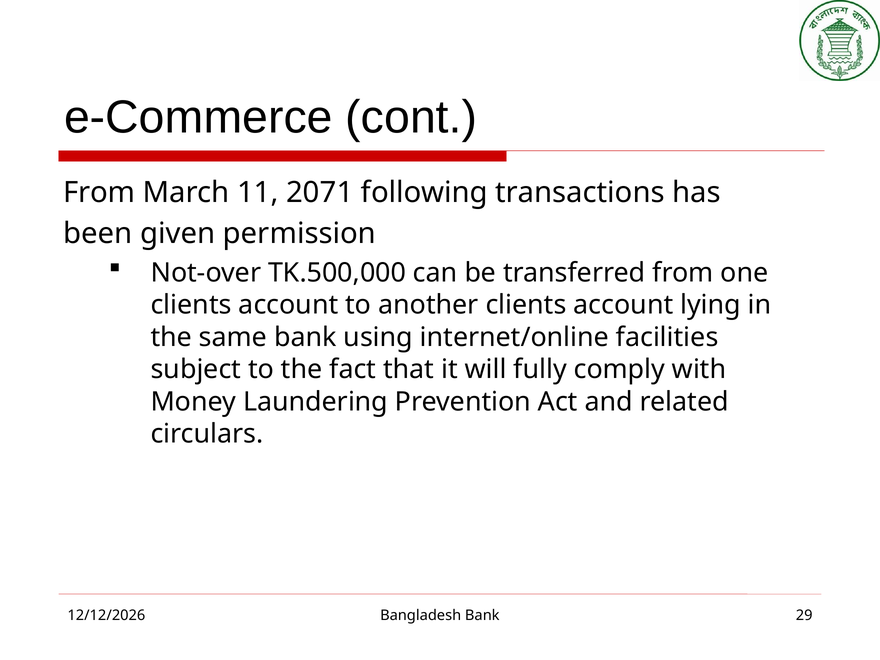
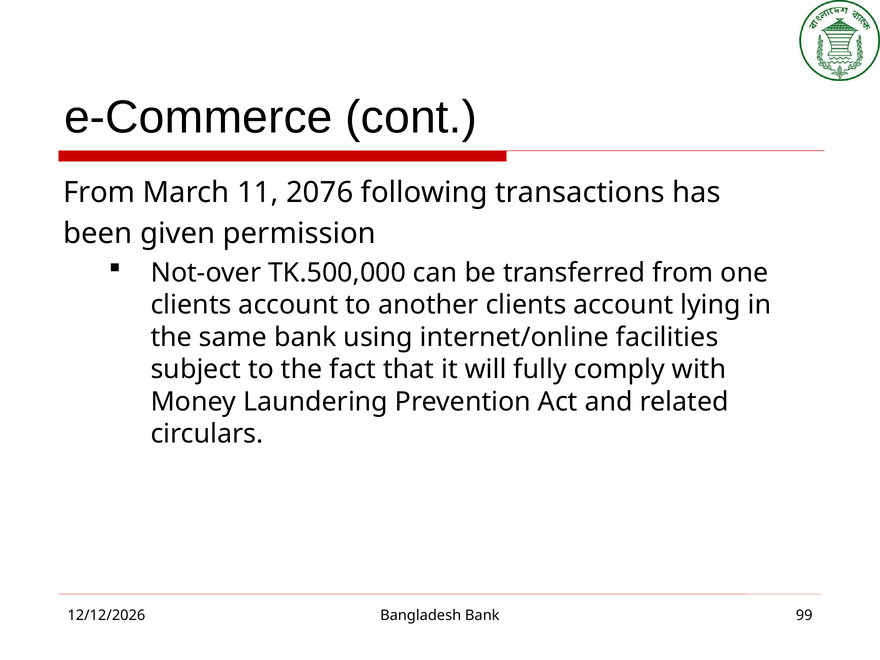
2071: 2071 -> 2076
29: 29 -> 99
